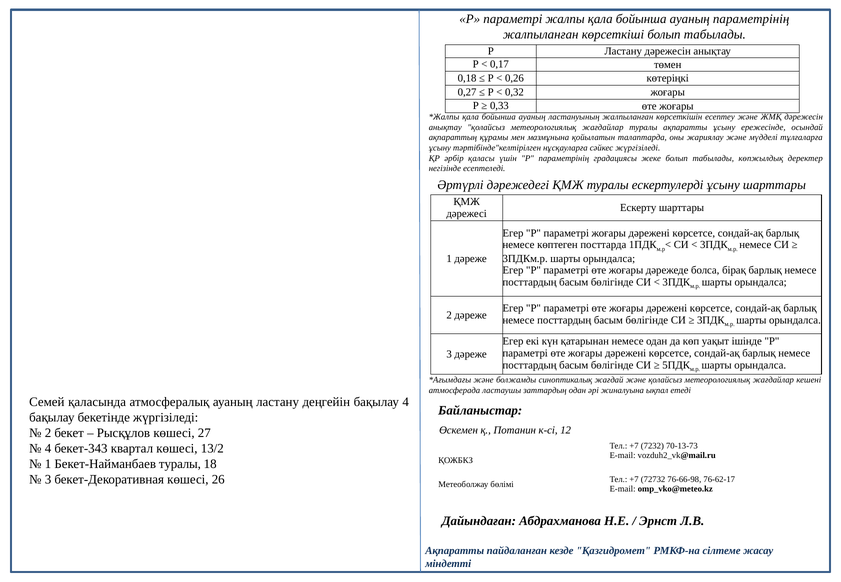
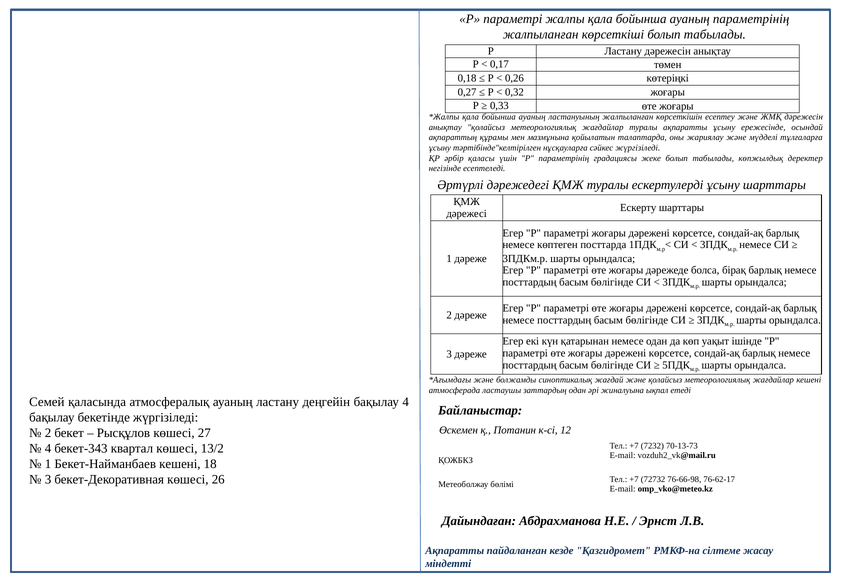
Бекет-Найманбаев туралы: туралы -> кешені
